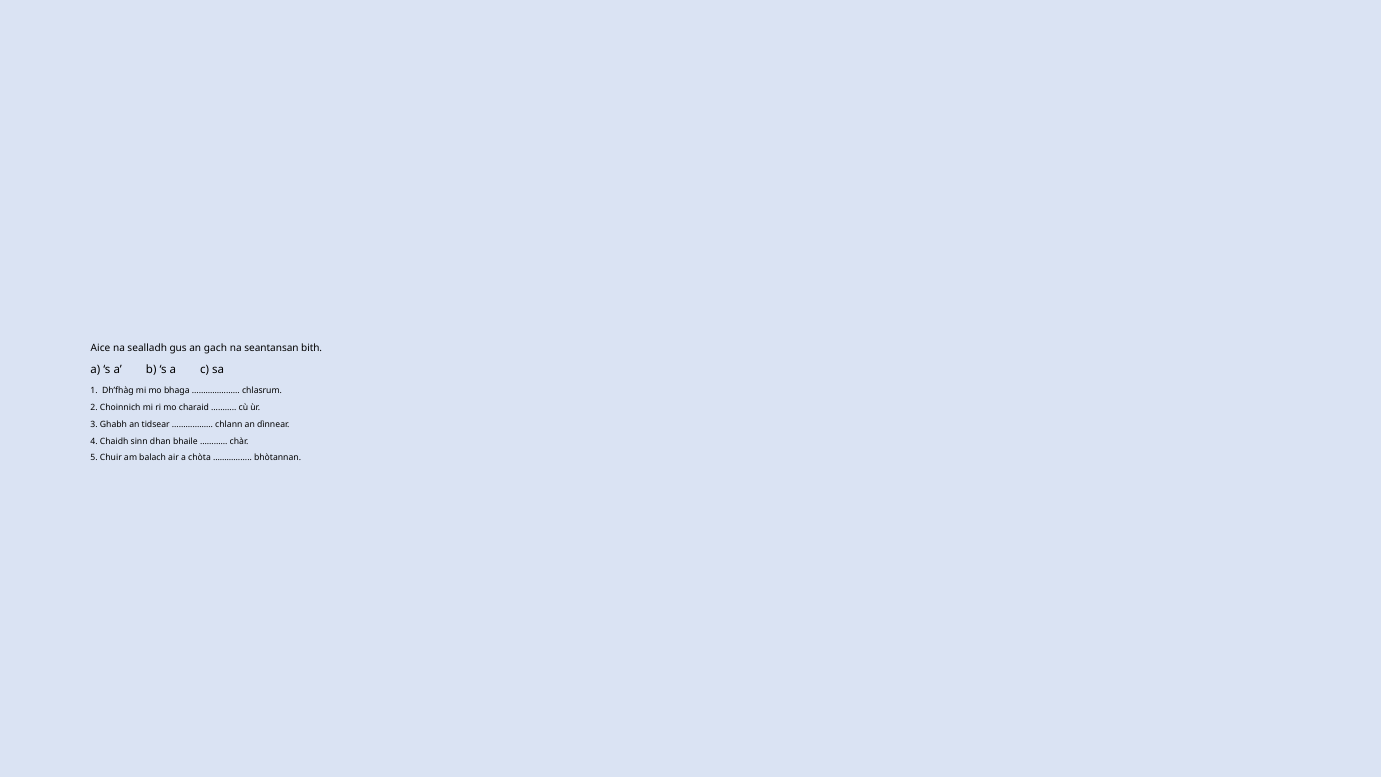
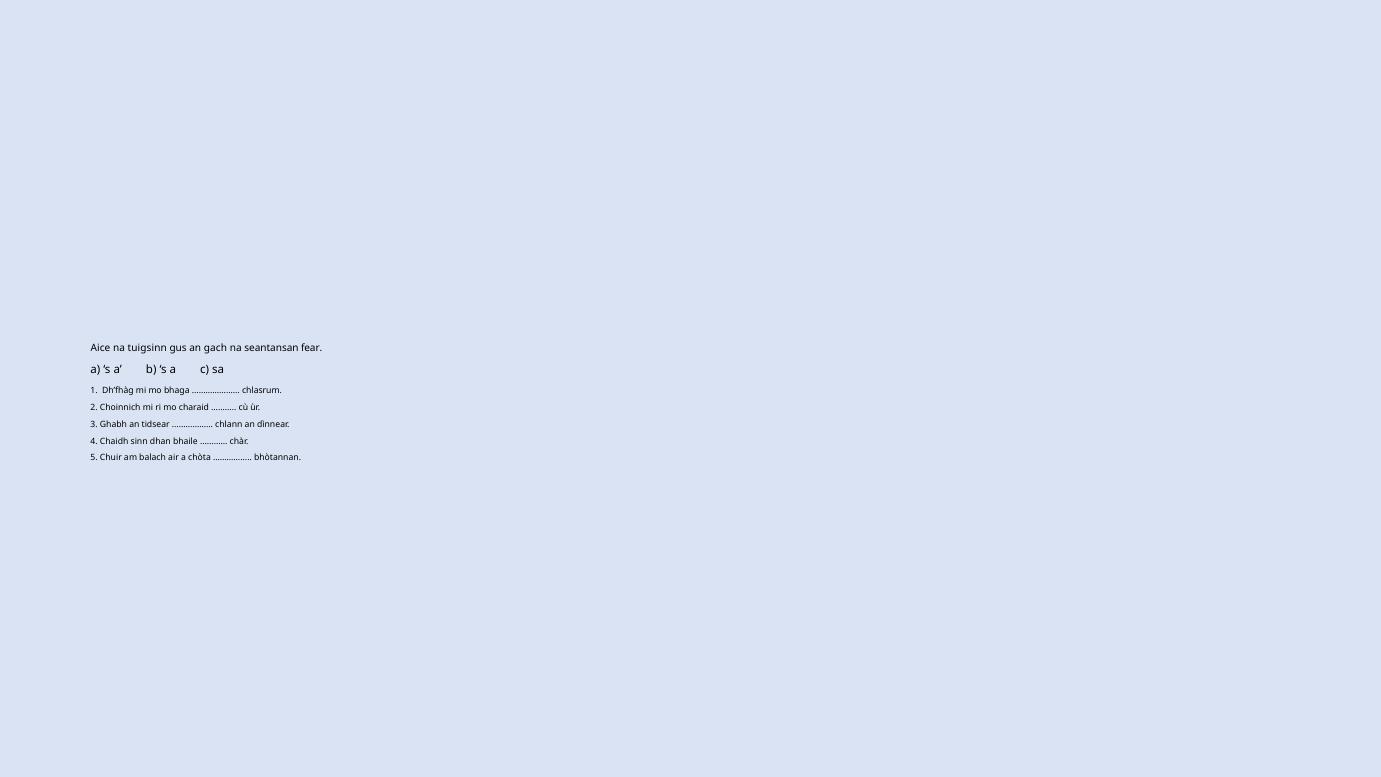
sealladh: sealladh -> tuigsinn
bith: bith -> fear
